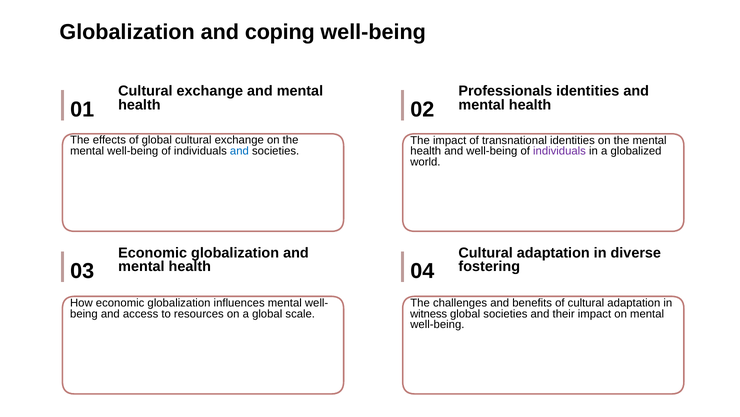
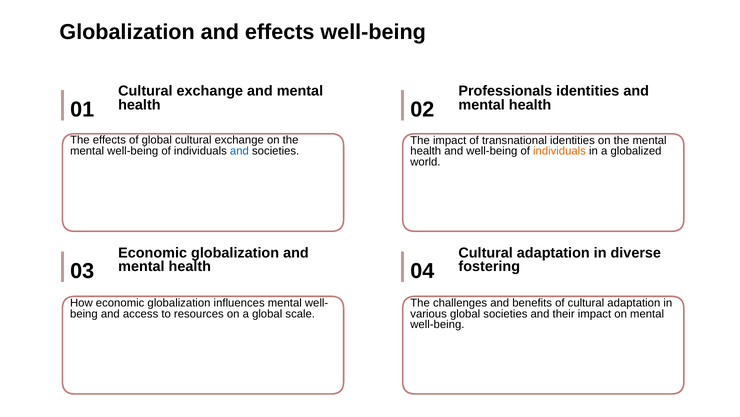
and coping: coping -> effects
individuals at (559, 151) colour: purple -> orange
witness: witness -> various
